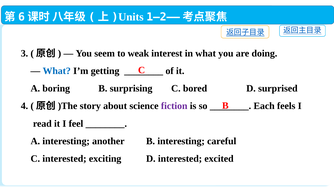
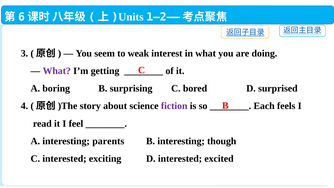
What at (57, 71) colour: blue -> purple
another: another -> parents
careful: careful -> though
